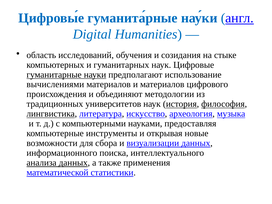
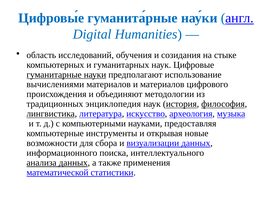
университетов: университетов -> энциклопедия
